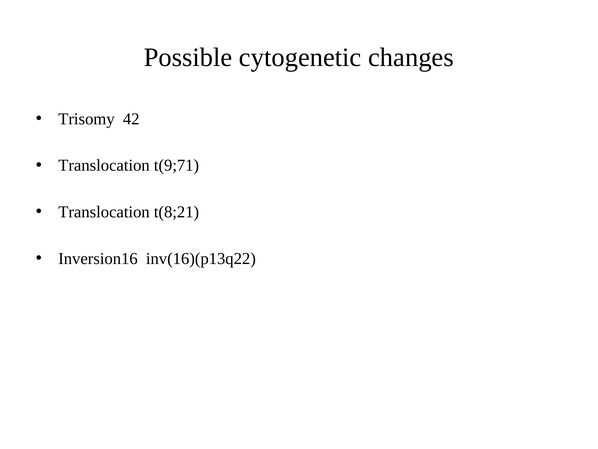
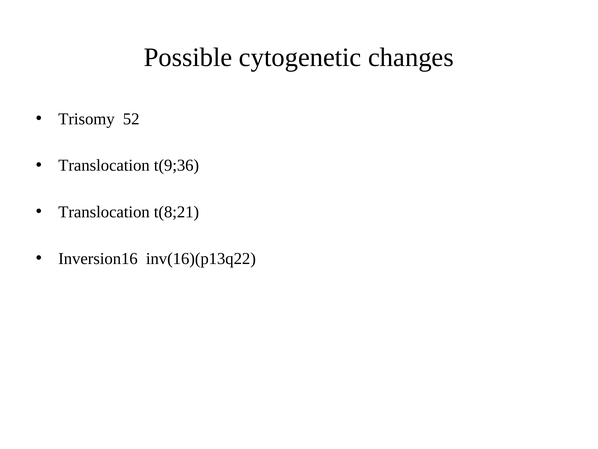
42: 42 -> 52
t(9;71: t(9;71 -> t(9;36
